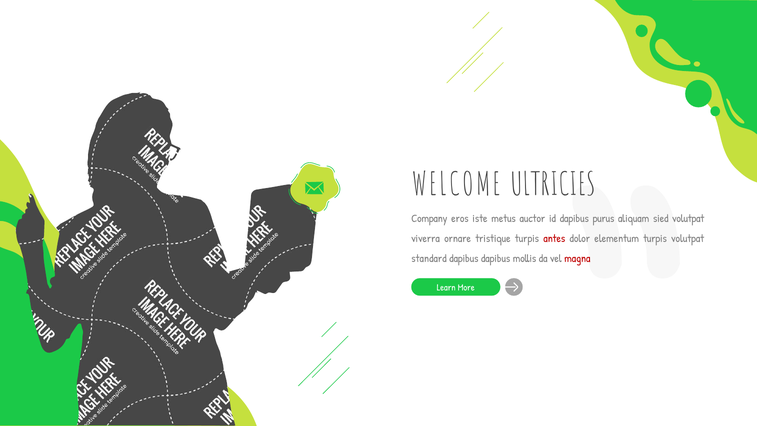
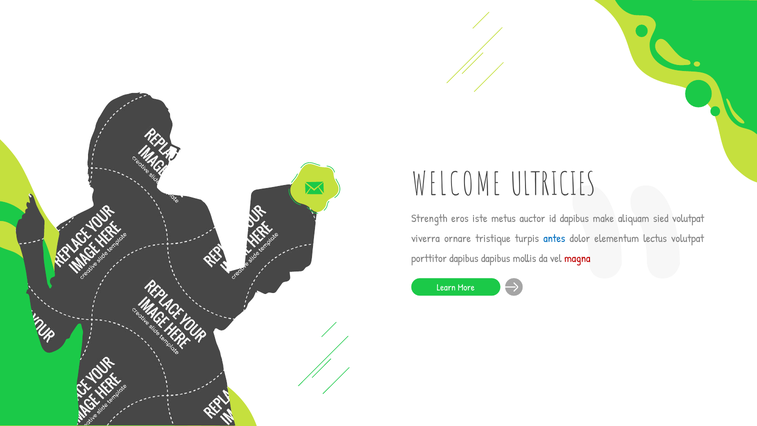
Company: Company -> Strength
purus: purus -> make
antes colour: red -> blue
elementum turpis: turpis -> lectus
standard: standard -> porttitor
